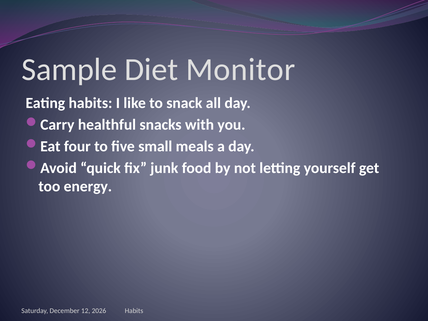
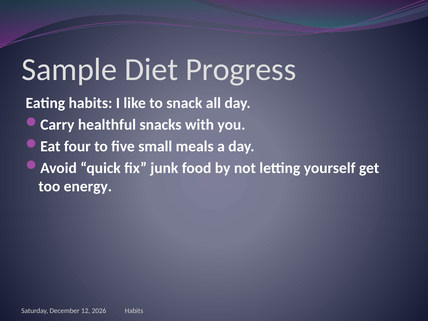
Monitor: Monitor -> Progress
